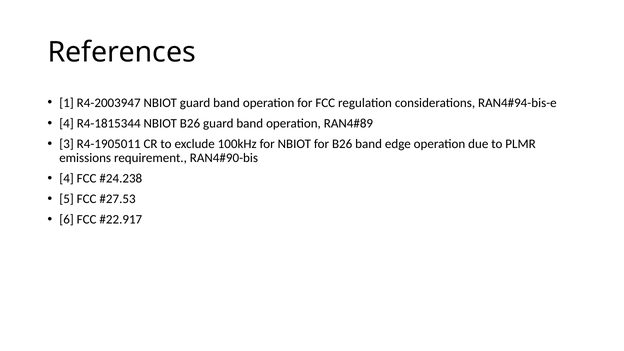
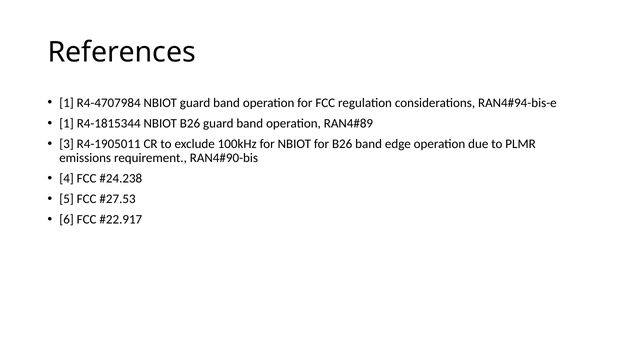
R4-2003947: R4-2003947 -> R4-4707984
4 at (67, 123): 4 -> 1
